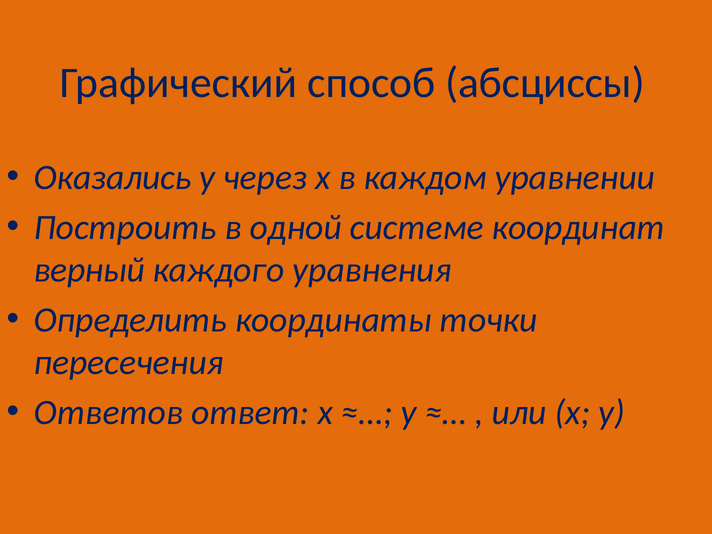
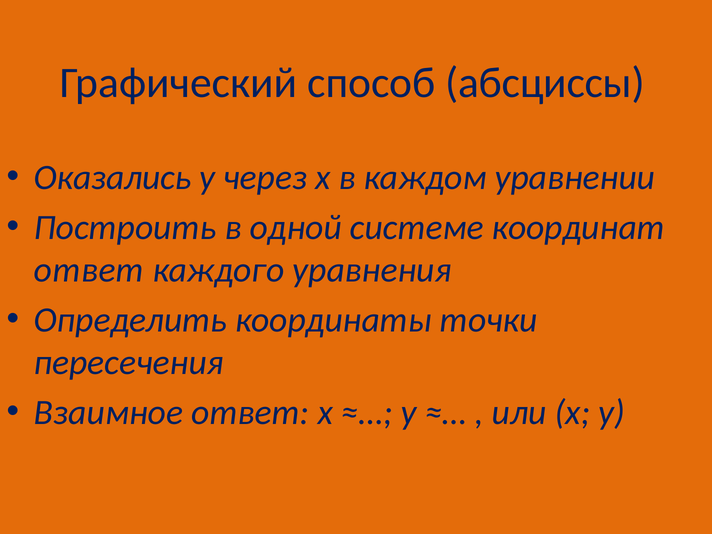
верный at (89, 270): верный -> ответ
Ответов: Ответов -> Взаимное
